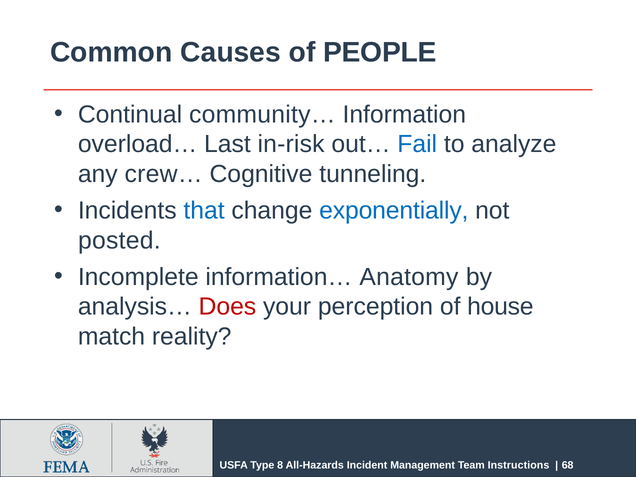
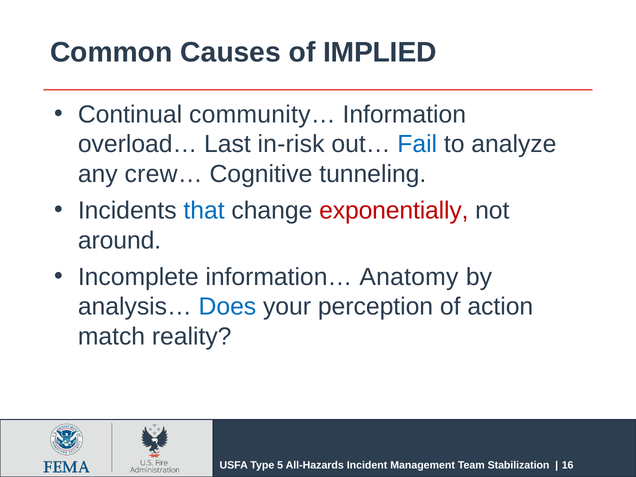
PEOPLE: PEOPLE -> IMPLIED
exponentially colour: blue -> red
posted: posted -> around
Does colour: red -> blue
house: house -> action
8: 8 -> 5
Instructions: Instructions -> Stabilization
68: 68 -> 16
